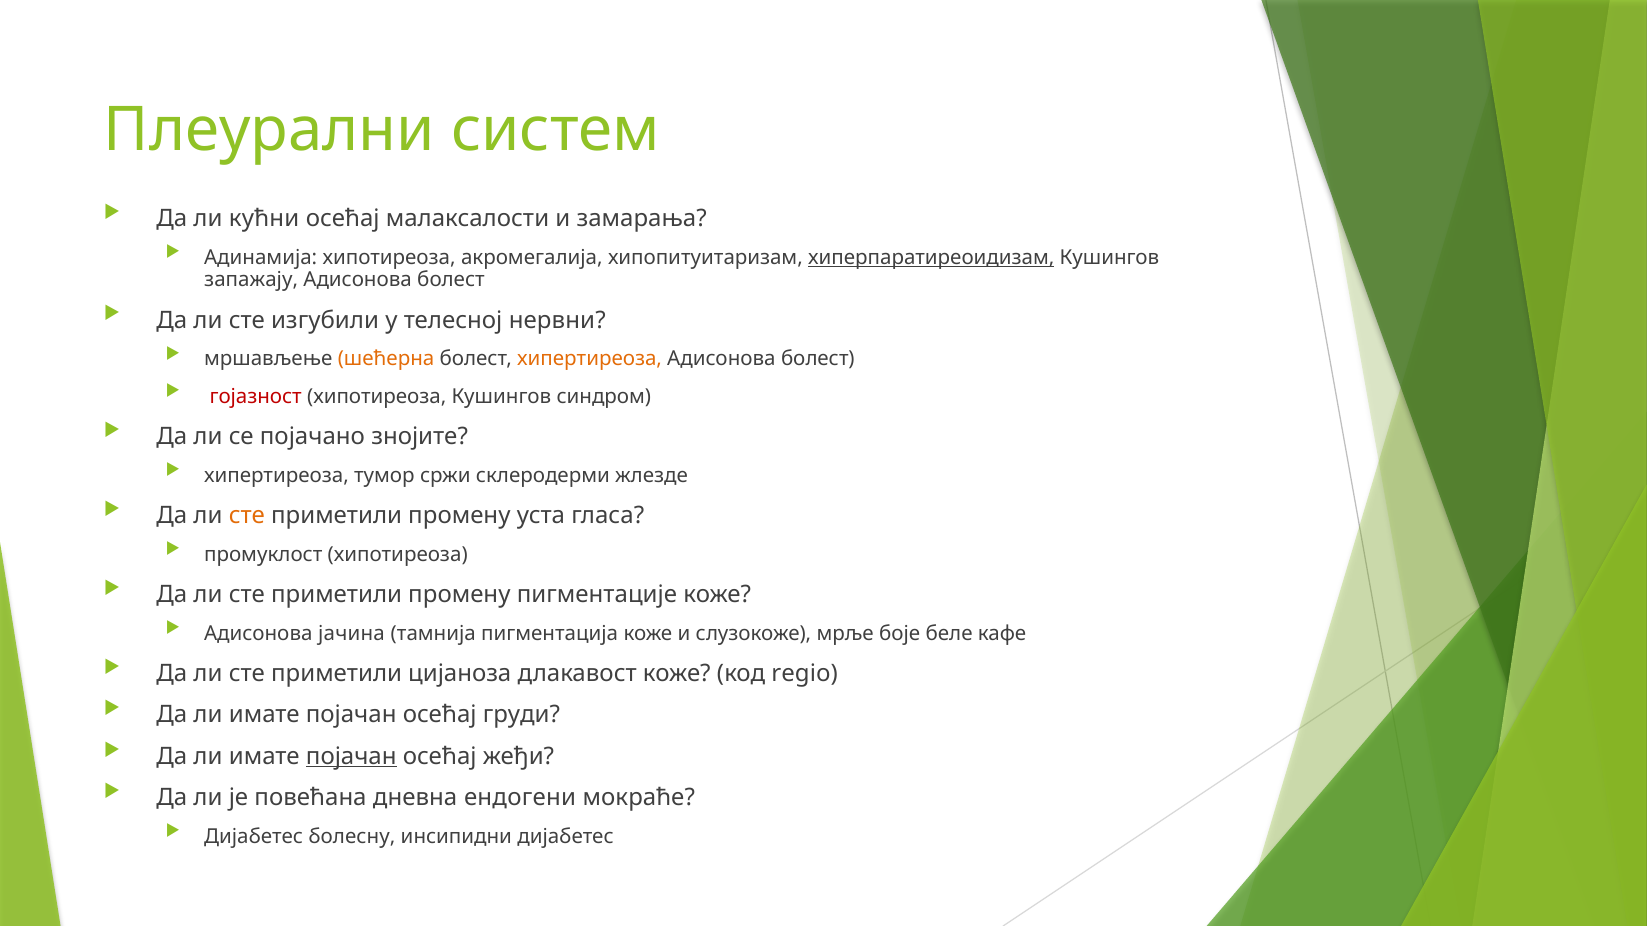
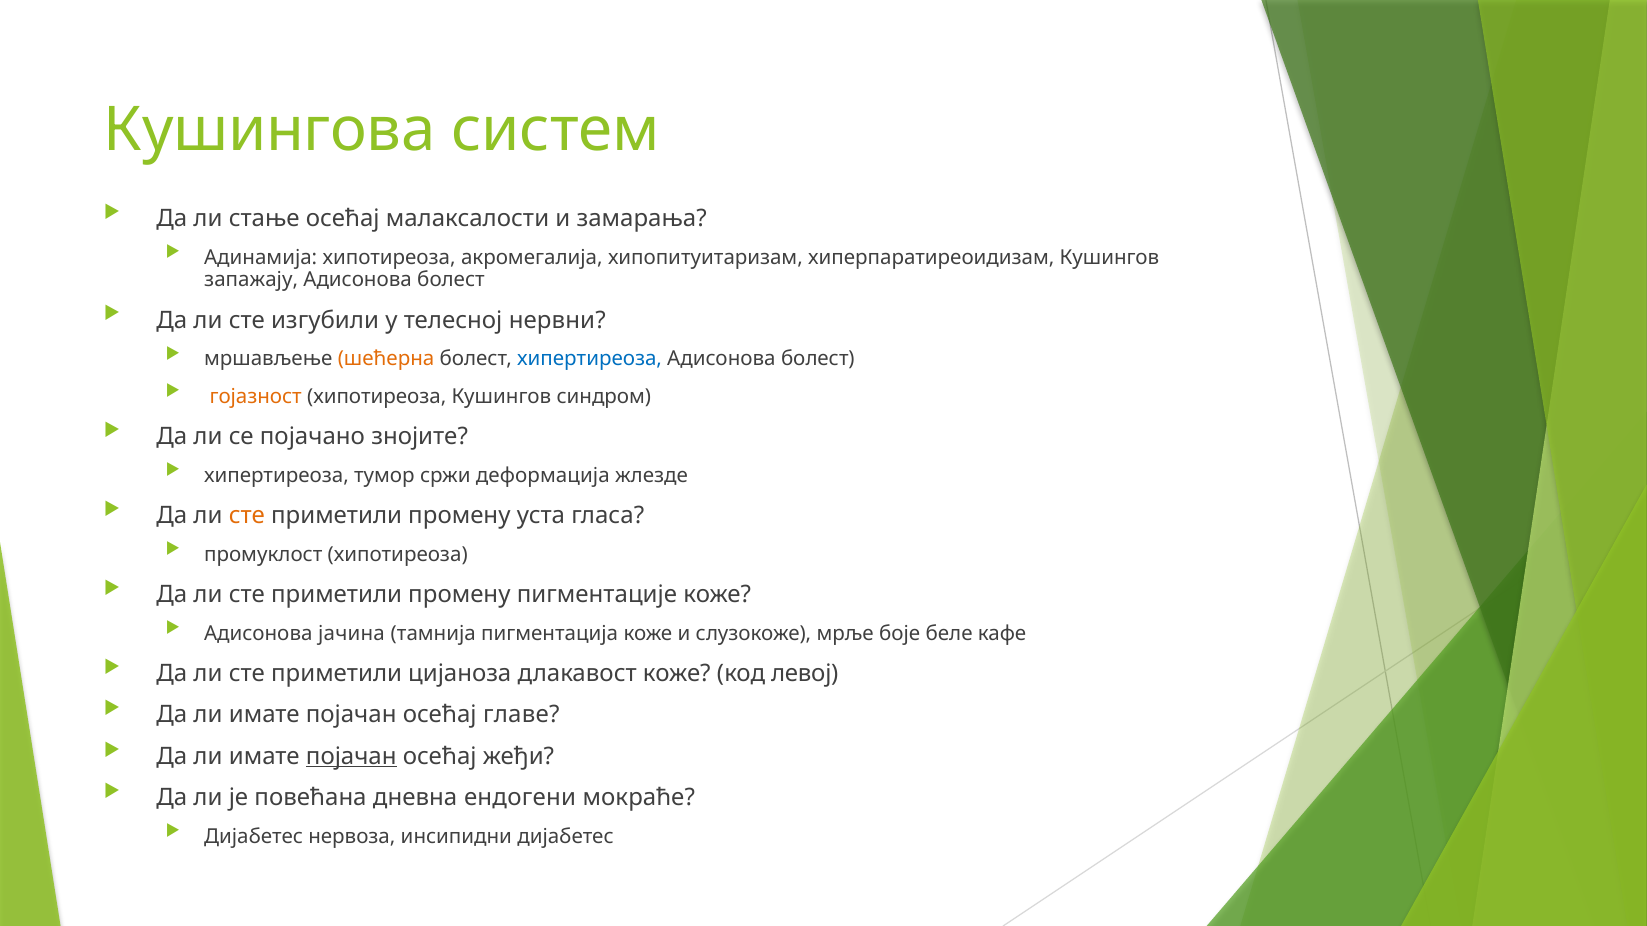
Плеурални: Плеурални -> Кушингова
кућни: кућни -> стање
хиперпаратиреоидизам underline: present -> none
хипертиреоза at (590, 359) colour: orange -> blue
гојазност colour: red -> orange
склеродерми: склеродерми -> деформација
regio: regio -> левој
груди: груди -> главе
болесну: болесну -> нервоза
